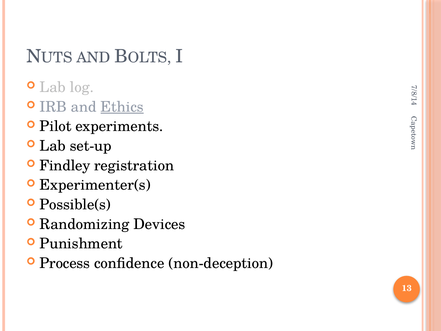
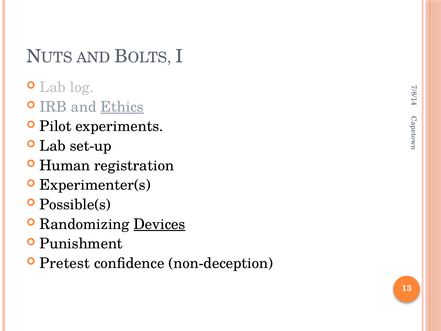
Findley: Findley -> Human
Devices underline: none -> present
Process: Process -> Pretest
